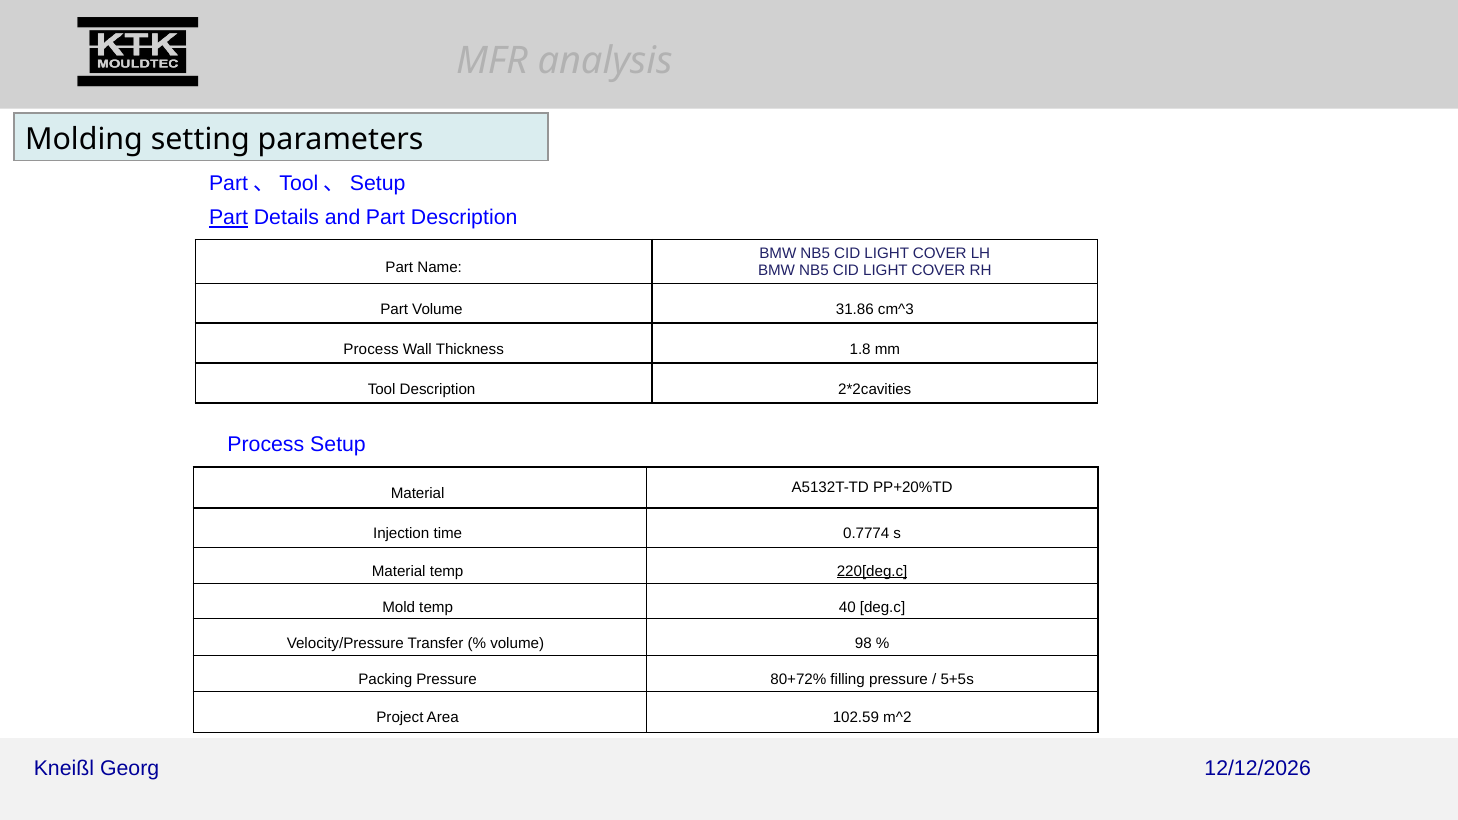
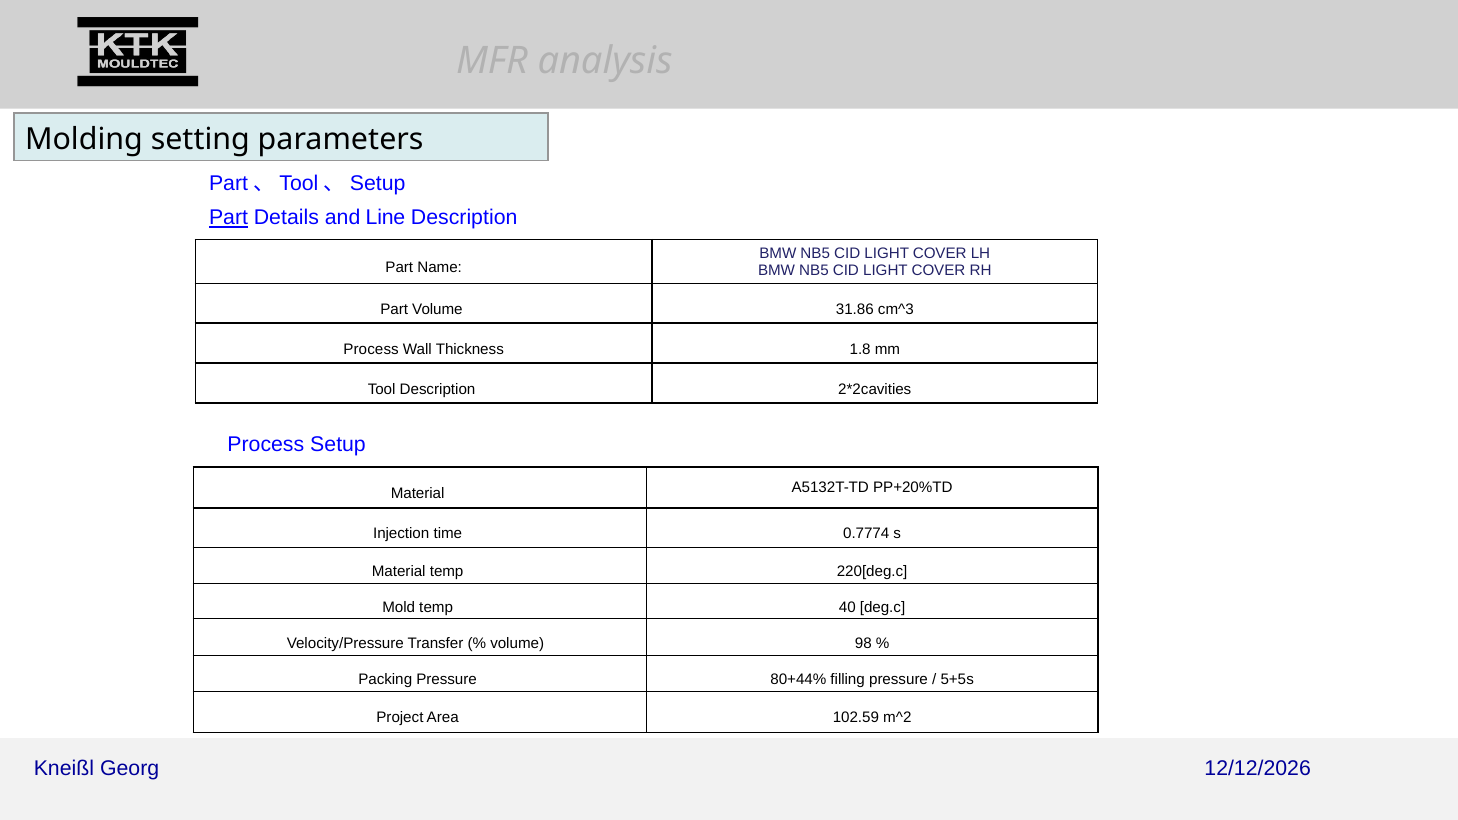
and Part: Part -> Line
220[deg.c underline: present -> none
80+72%: 80+72% -> 80+44%
